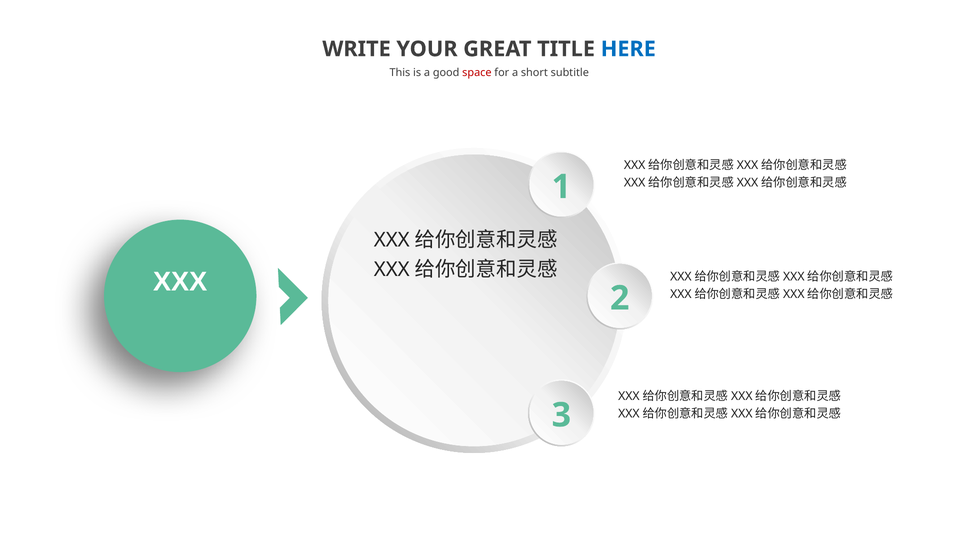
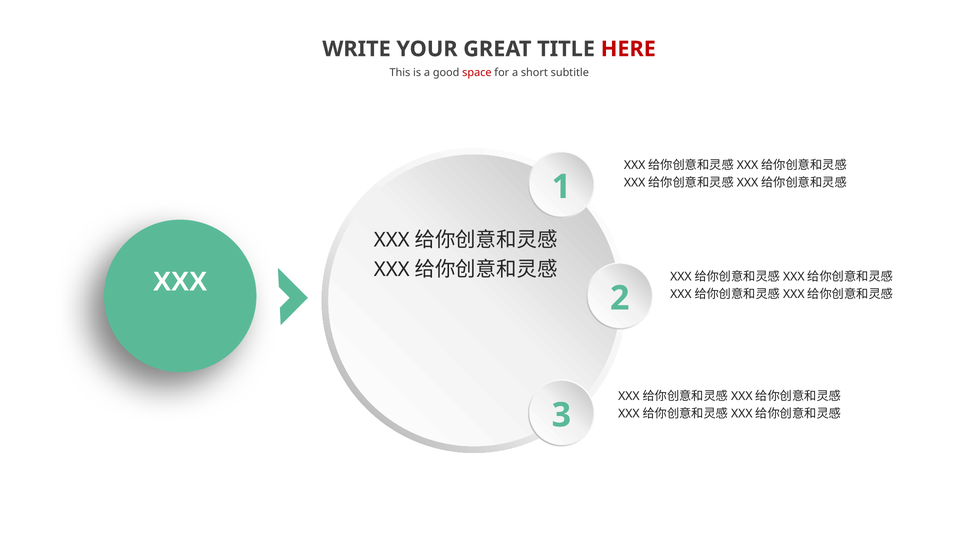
HERE colour: blue -> red
